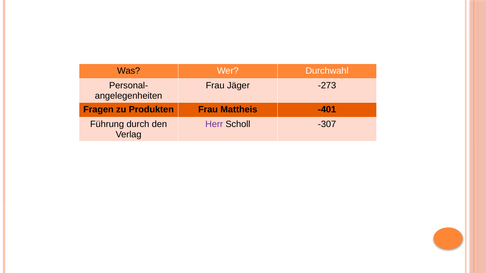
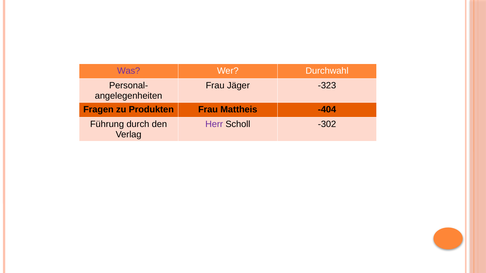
Was colour: black -> purple
-273: -273 -> -323
-401: -401 -> -404
-307: -307 -> -302
